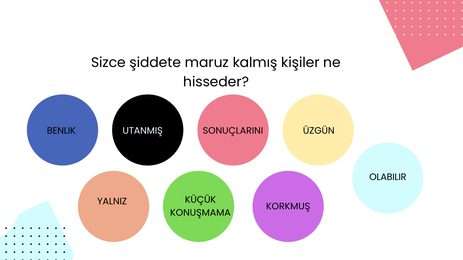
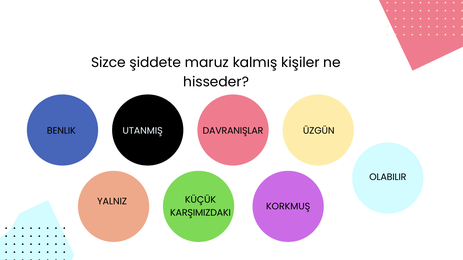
SONUÇLARINI: SONUÇLARINI -> DAVRANIŞLAR
KONUŞMAMA: KONUŞMAMA -> KARŞIMIZDAKI
